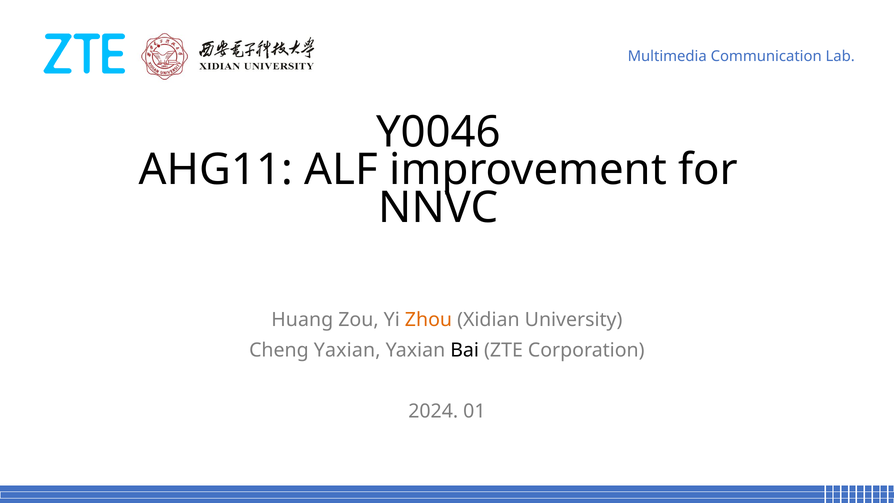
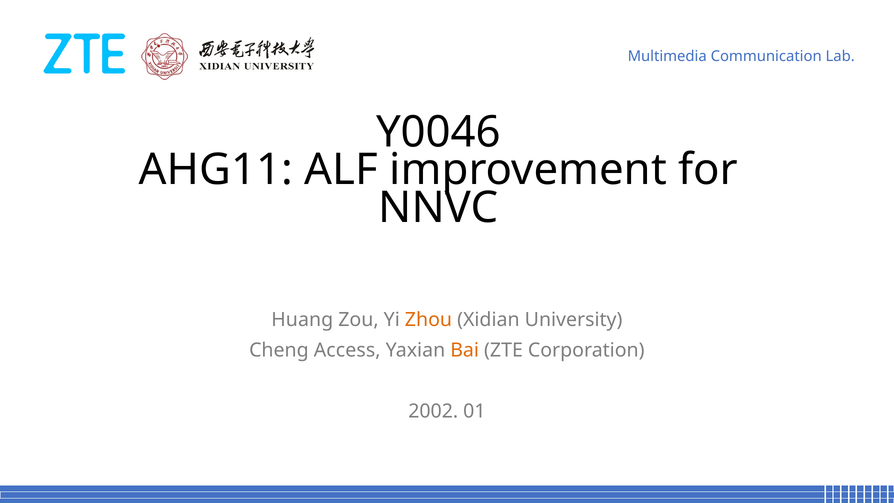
Cheng Yaxian: Yaxian -> Access
Bai colour: black -> orange
2024: 2024 -> 2002
